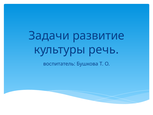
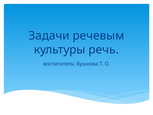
развитие: развитие -> речевым
